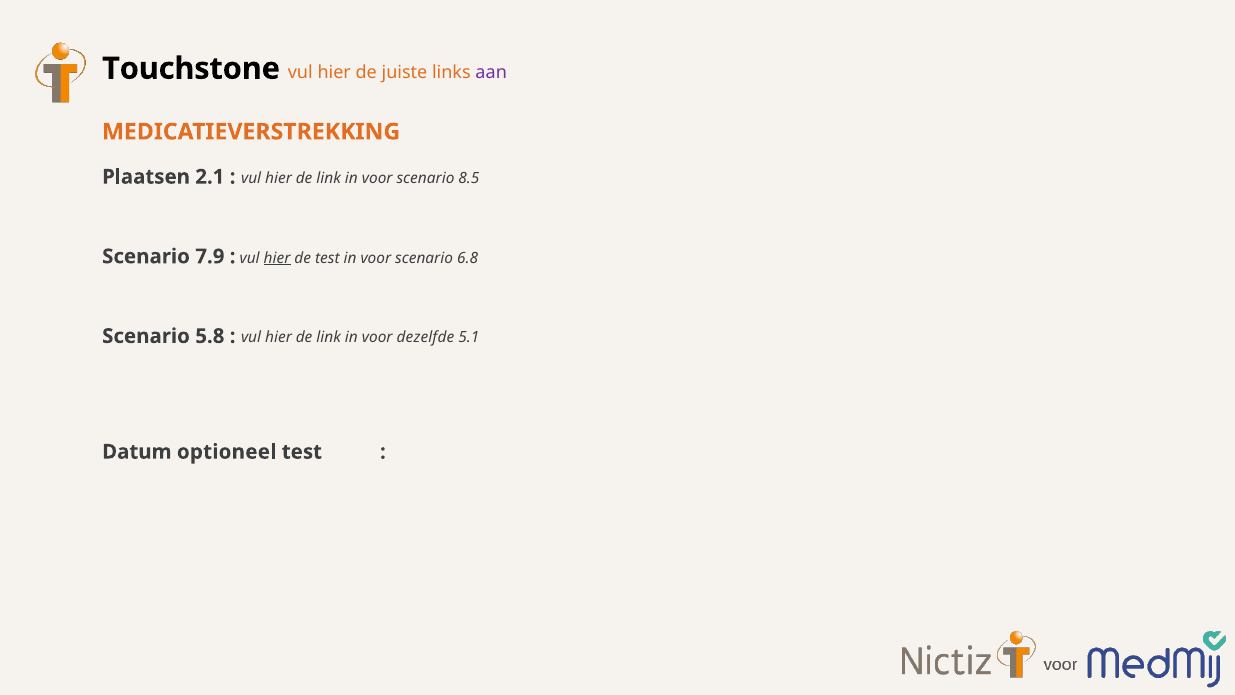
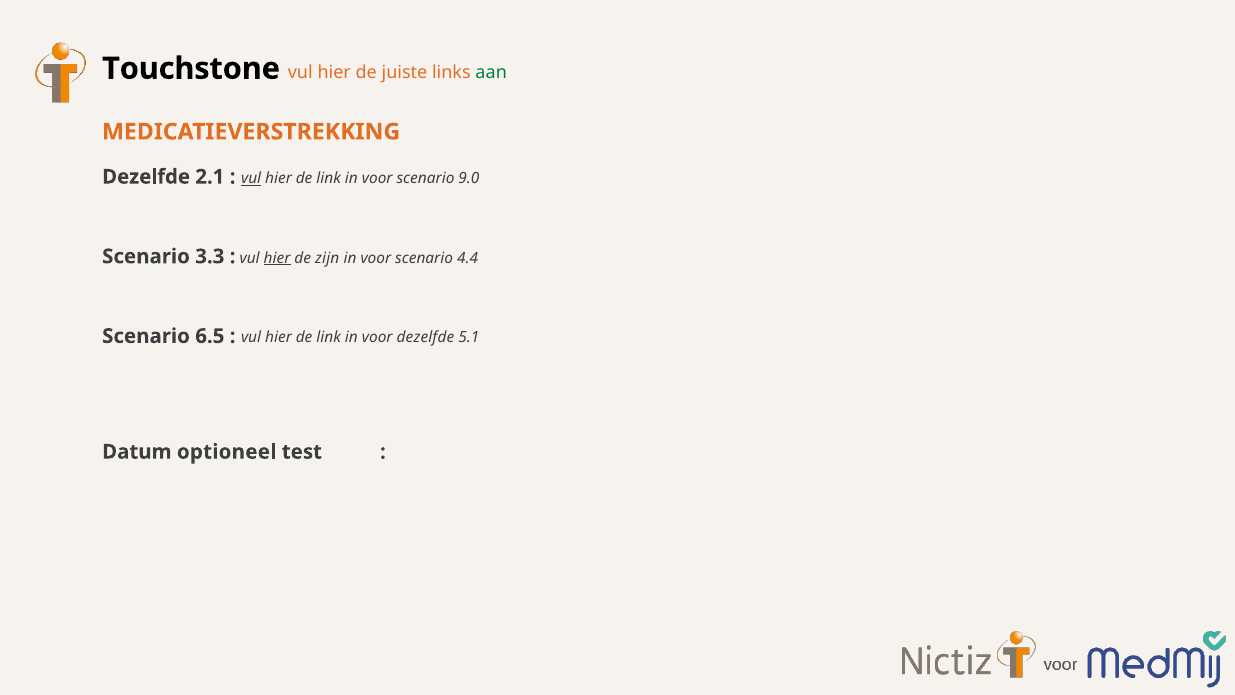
aan colour: purple -> green
Plaatsen at (146, 177): Plaatsen -> Dezelfde
vul at (251, 178) underline: none -> present
8.5: 8.5 -> 9.0
7.9: 7.9 -> 3.3
de test: test -> zijn
6.8: 6.8 -> 4.4
5.8: 5.8 -> 6.5
